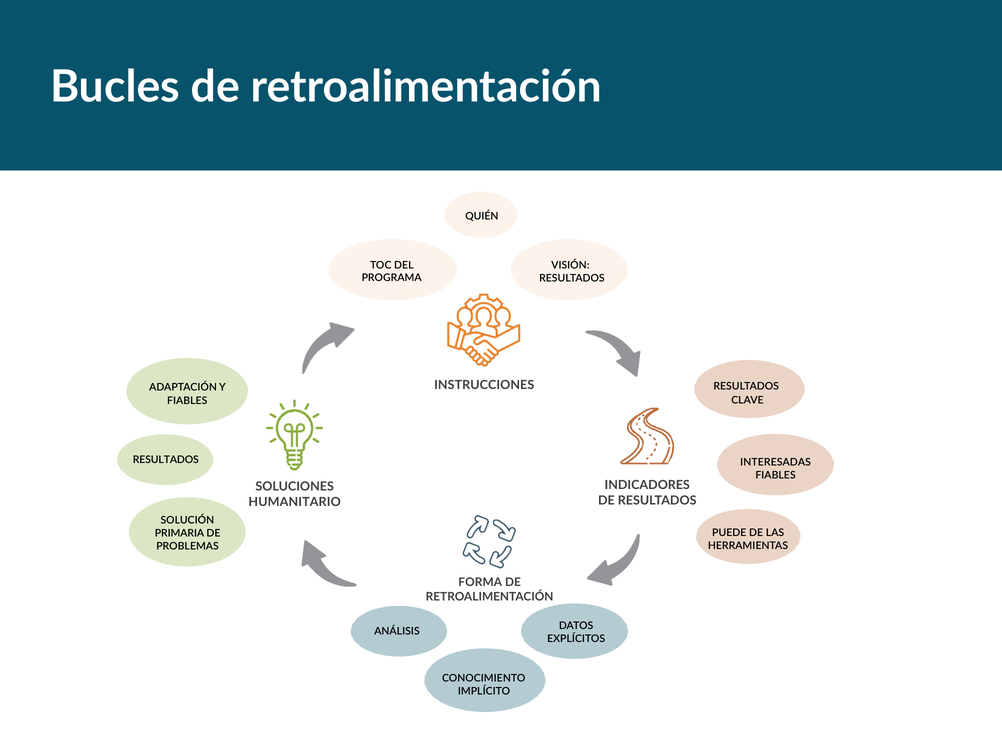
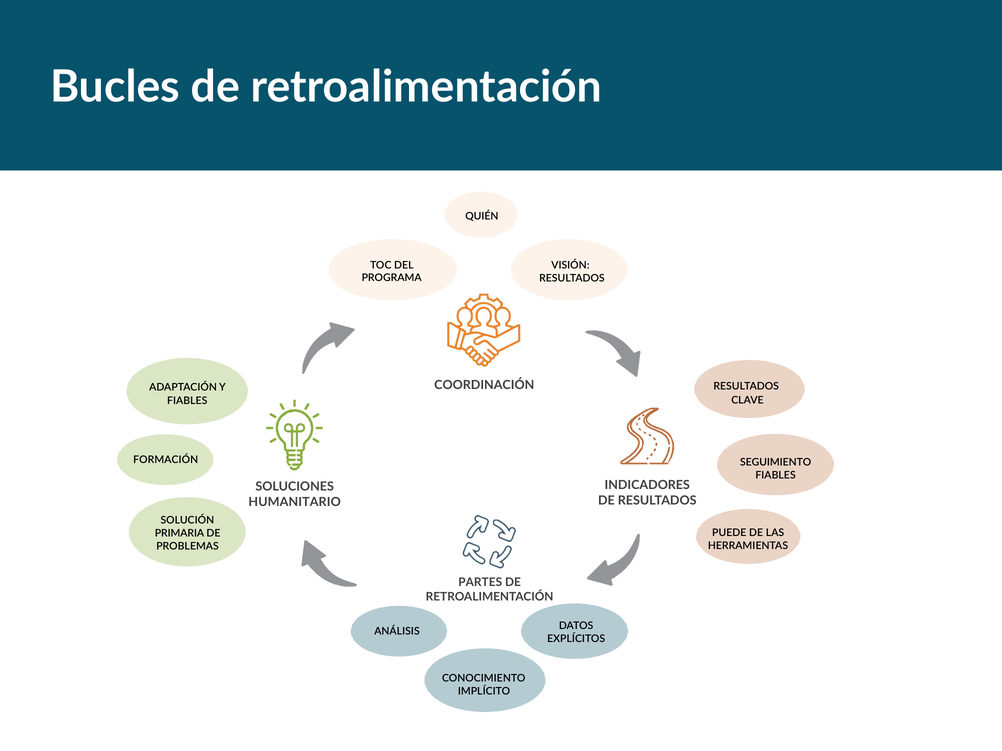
INSTRUCCIONES: INSTRUCCIONES -> COORDINACIÓN
RESULTADOS at (166, 460): RESULTADOS -> FORMACIÓN
INTERESADAS: INTERESADAS -> SEGUIMIENTO
FORMA: FORMA -> PARTES
